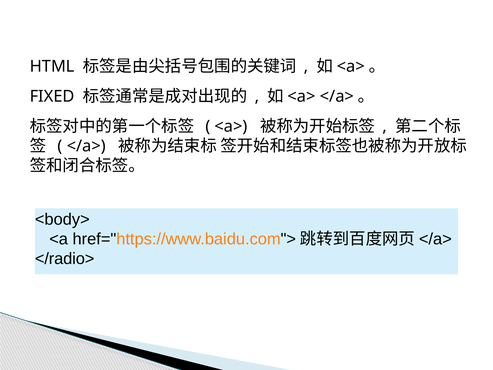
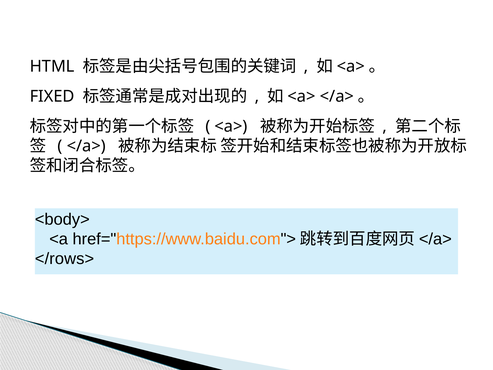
</radio>: </radio> -> </rows>
